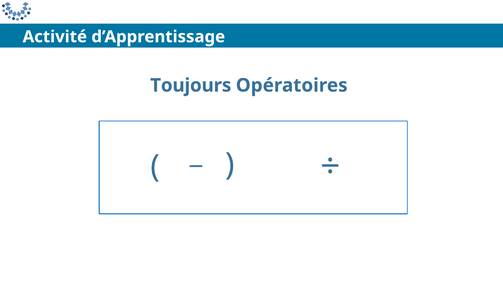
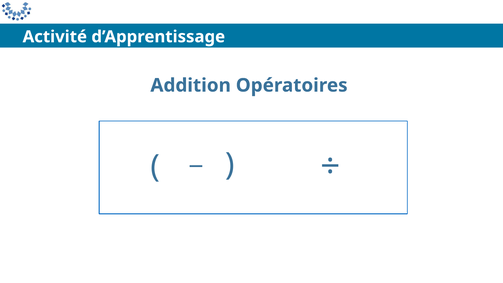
Toujours: Toujours -> Addition
